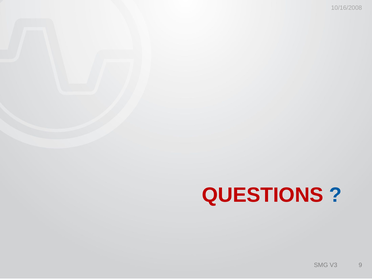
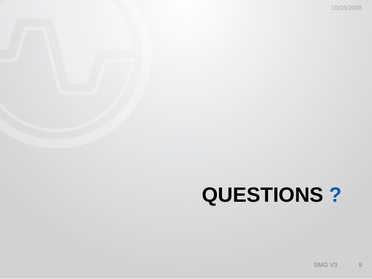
QUESTIONS colour: red -> black
